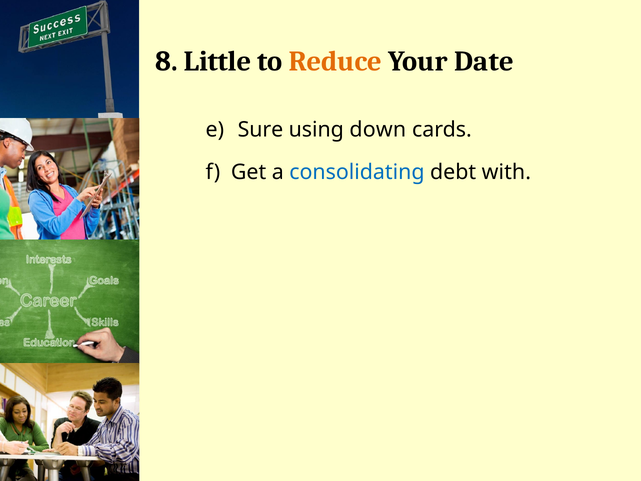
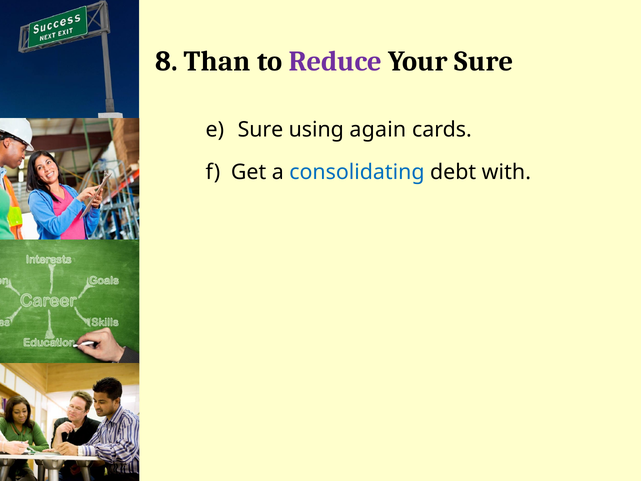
Little: Little -> Than
Reduce colour: orange -> purple
Your Date: Date -> Sure
down: down -> again
